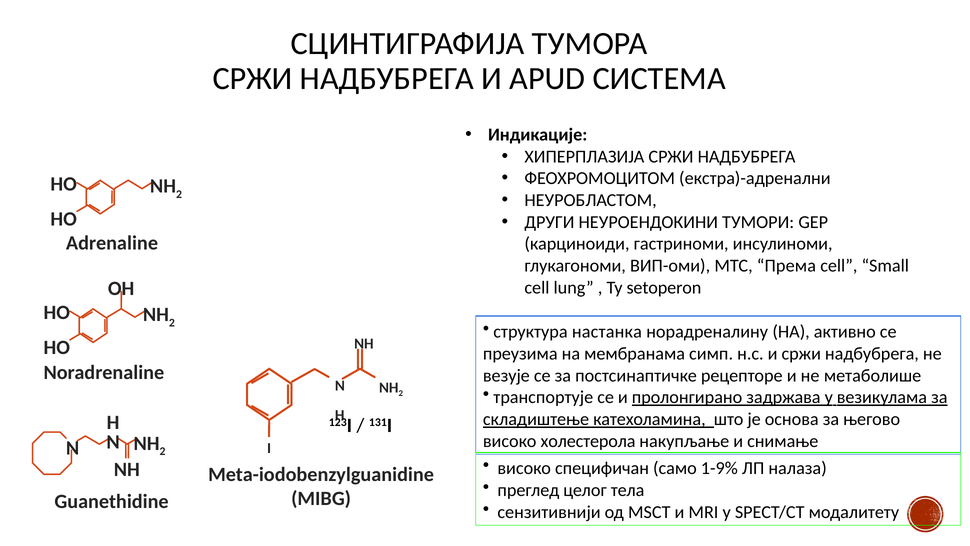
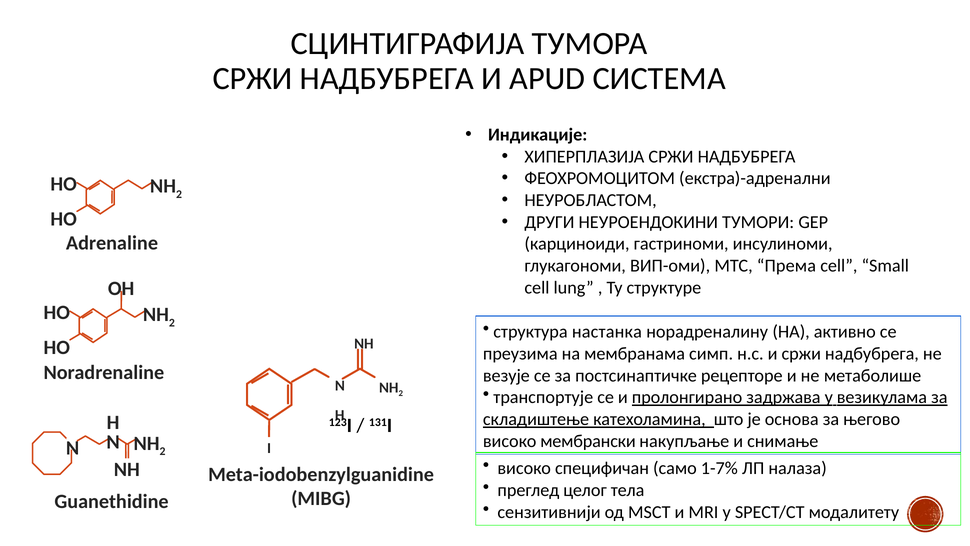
setoperon: setoperon -> структуре
холестерола: холестерола -> мембрански
1-9%: 1-9% -> 1-7%
